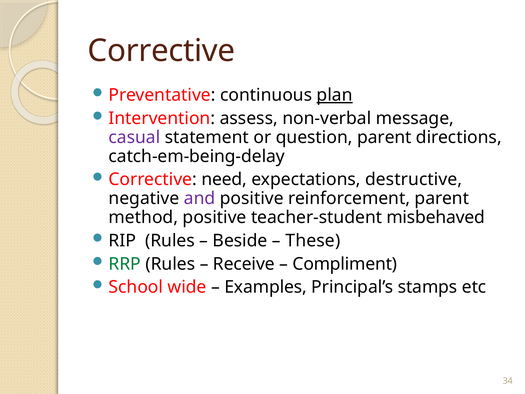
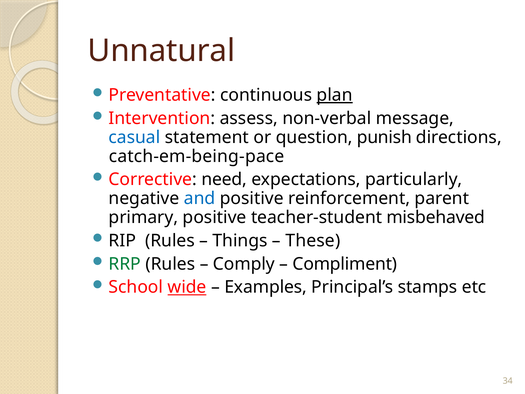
Corrective at (161, 51): Corrective -> Unnatural
casual colour: purple -> blue
question parent: parent -> punish
catch-em-being-delay: catch-em-being-delay -> catch-em-being-pace
destructive: destructive -> particularly
and colour: purple -> blue
method: method -> primary
Beside: Beside -> Things
Receive: Receive -> Comply
wide underline: none -> present
